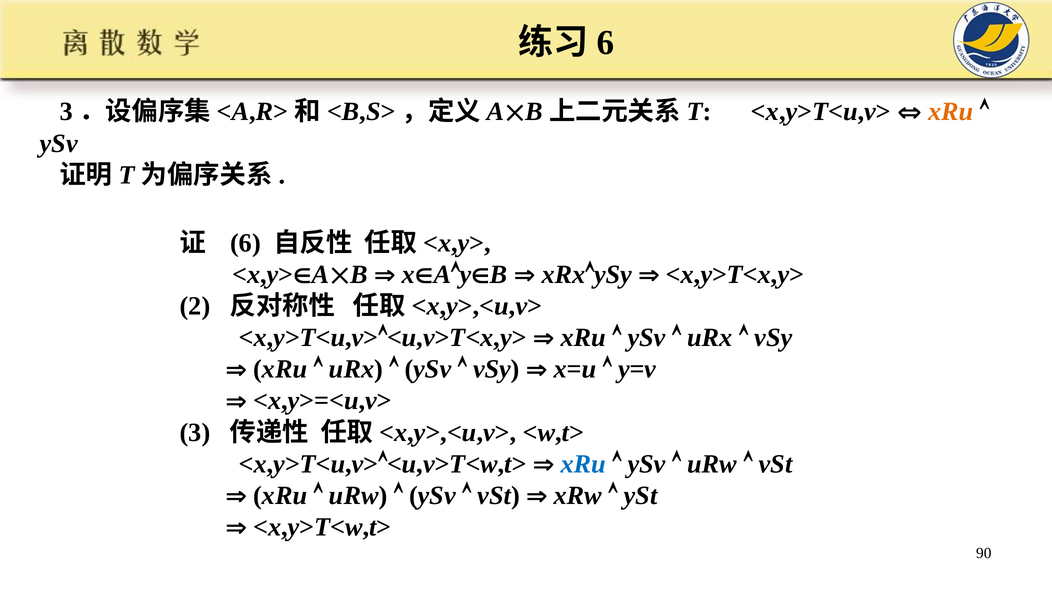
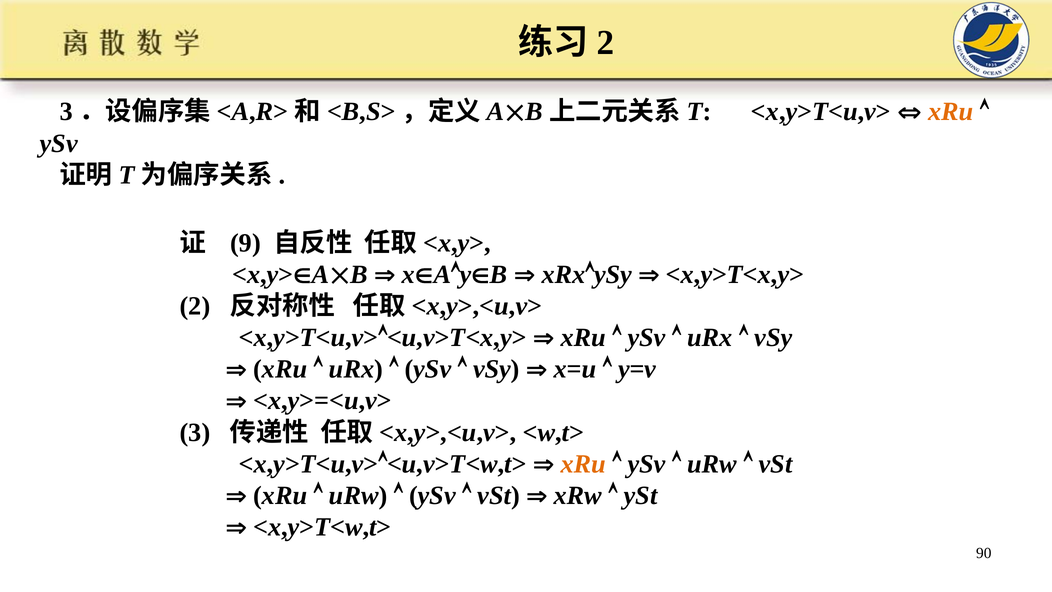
6 at (606, 43): 6 -> 2
6 at (245, 243): 6 -> 9
xRu at (583, 464) colour: blue -> orange
